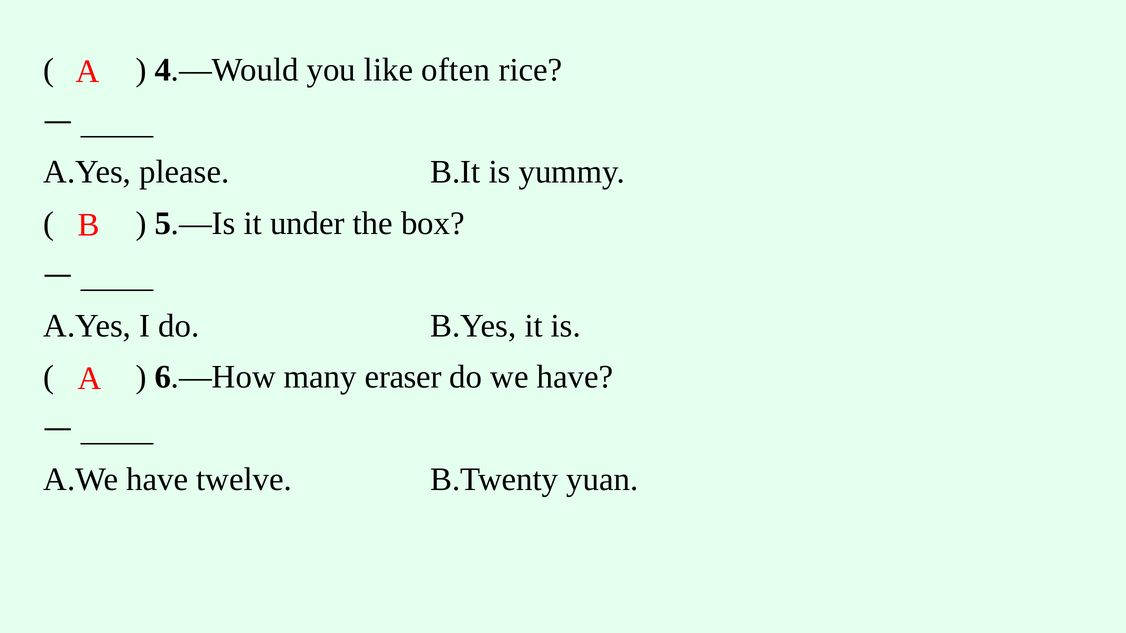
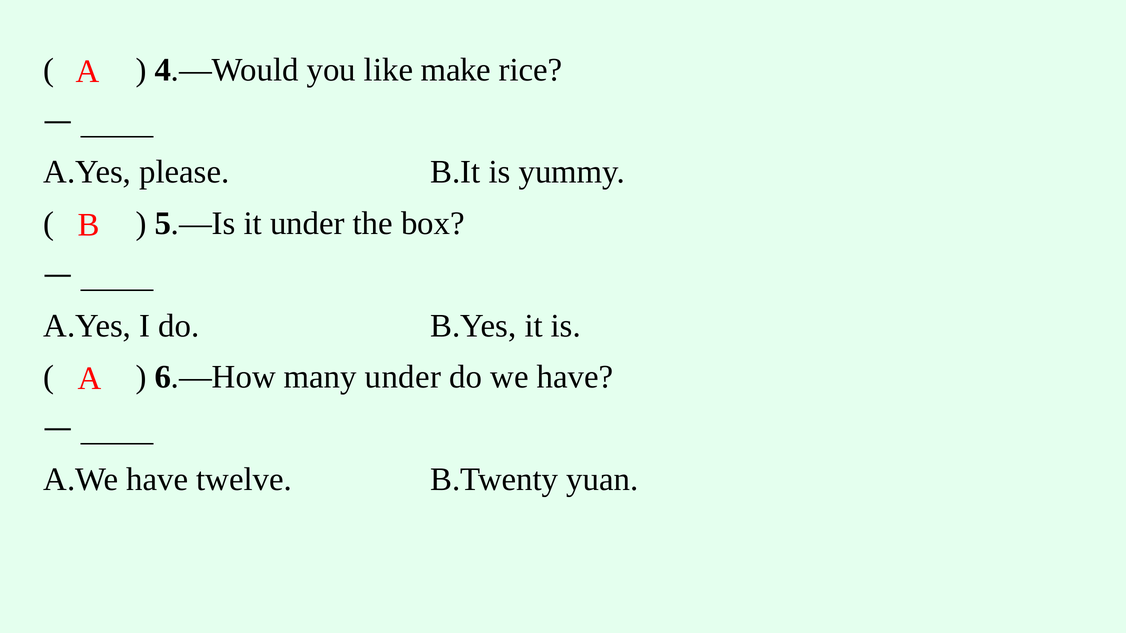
often: often -> make
many eraser: eraser -> under
